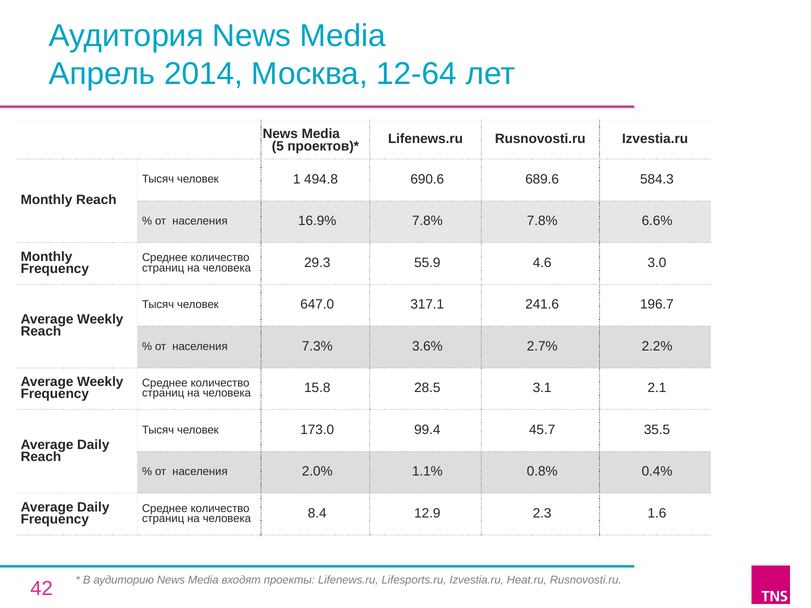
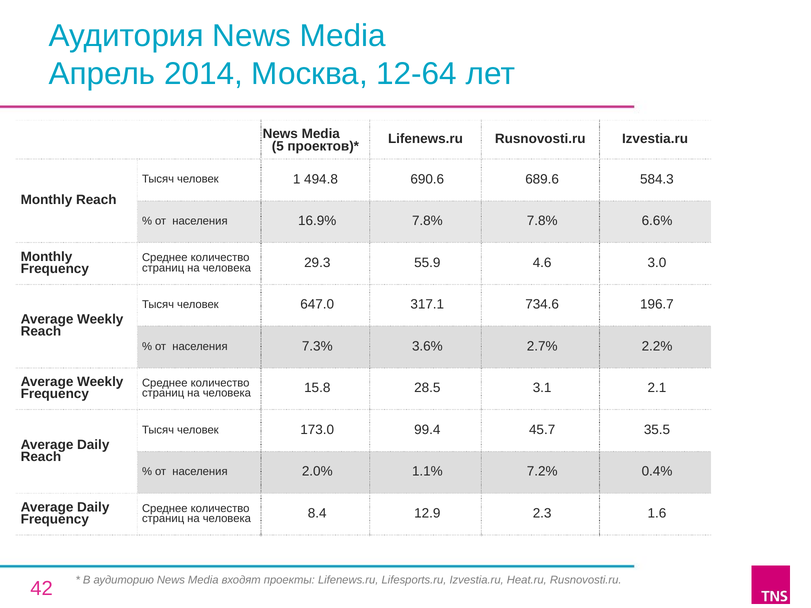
241.6: 241.6 -> 734.6
0.8%: 0.8% -> 7.2%
